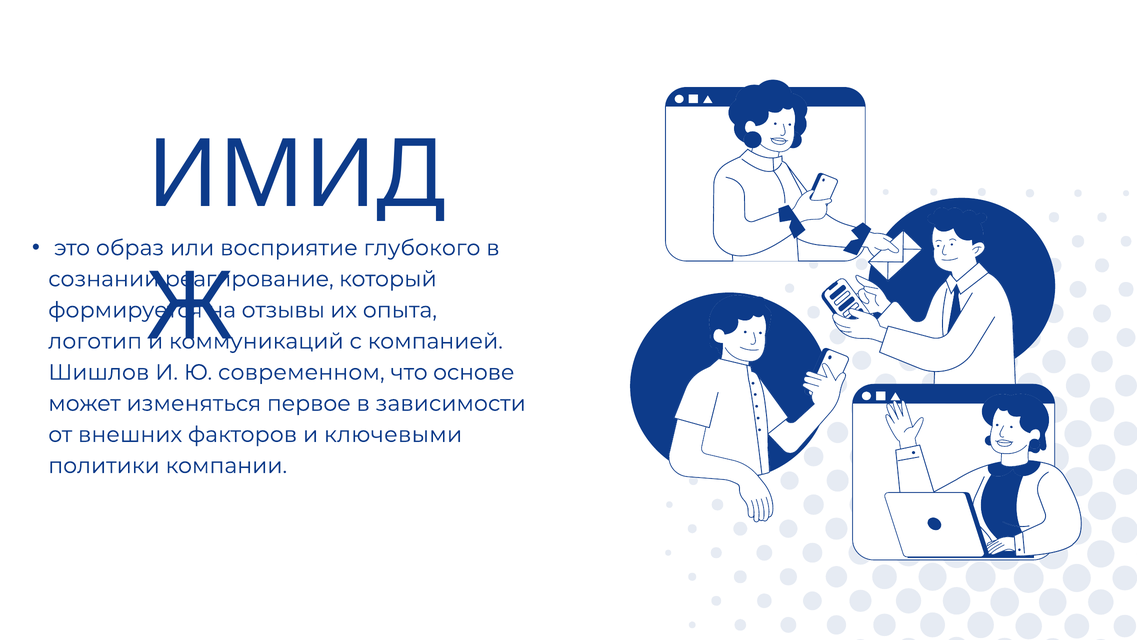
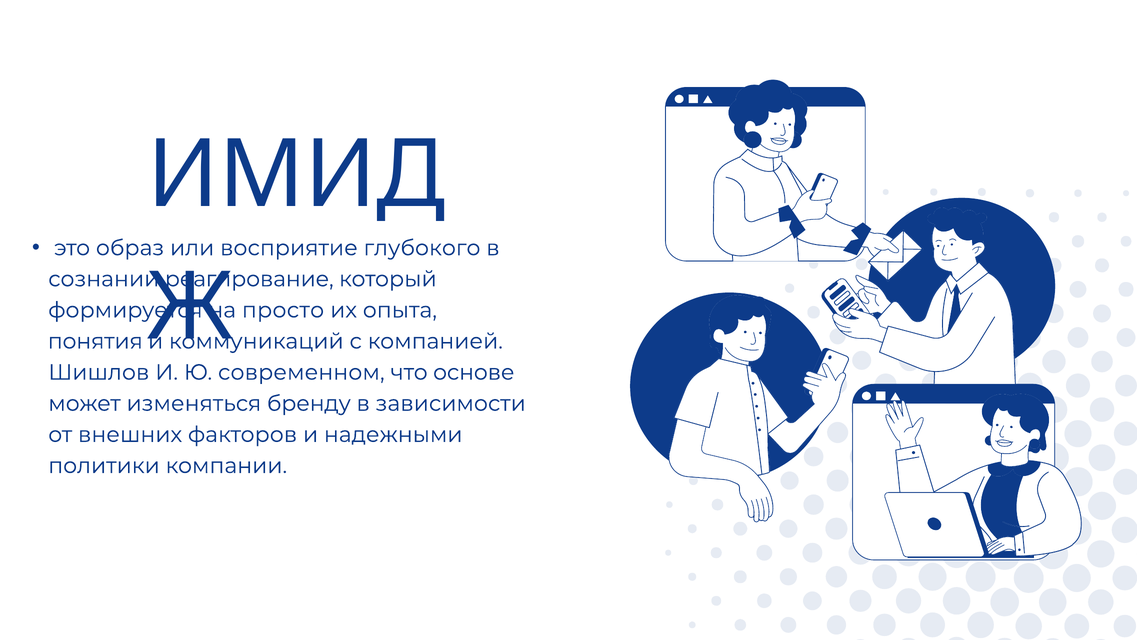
отзывы: отзывы -> просто
логотип: логотип -> понятия
первое: первое -> бренду
ключевыми: ключевыми -> надежными
